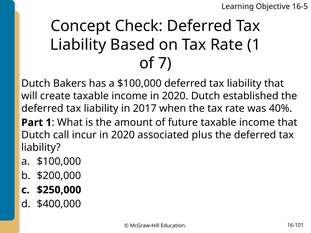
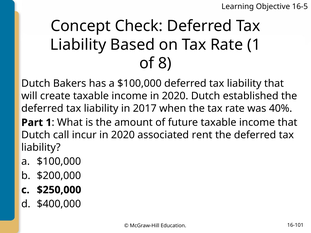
7: 7 -> 8
plus: plus -> rent
